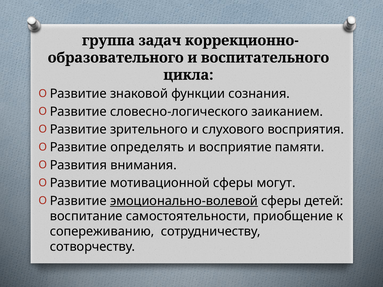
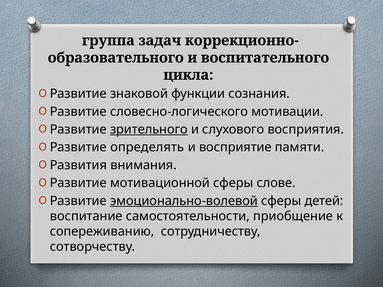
заиканием: заиканием -> мотивации
зрительного underline: none -> present
могут: могут -> слове
